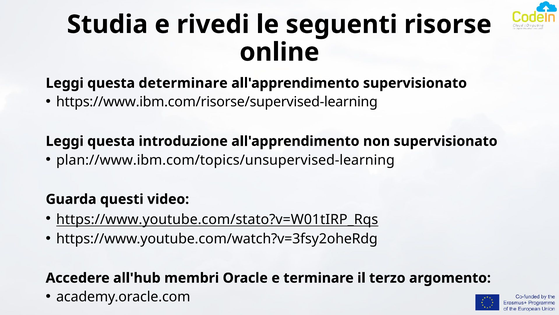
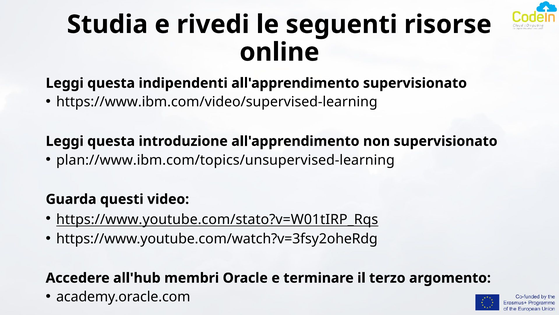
determinare: determinare -> indipendenti
https://www.ibm.com/risorse/supervised-learning: https://www.ibm.com/risorse/supervised-learning -> https://www.ibm.com/video/supervised-learning
